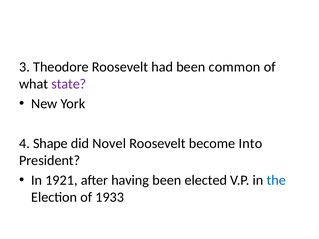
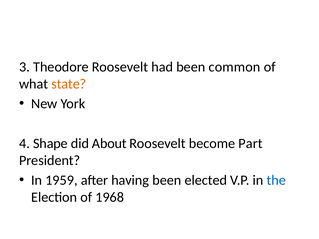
state colour: purple -> orange
Novel: Novel -> About
Into: Into -> Part
1921: 1921 -> 1959
1933: 1933 -> 1968
